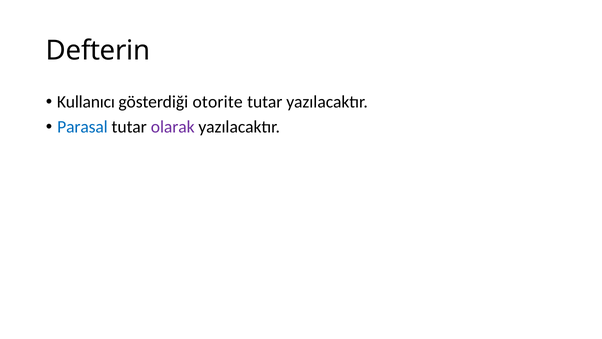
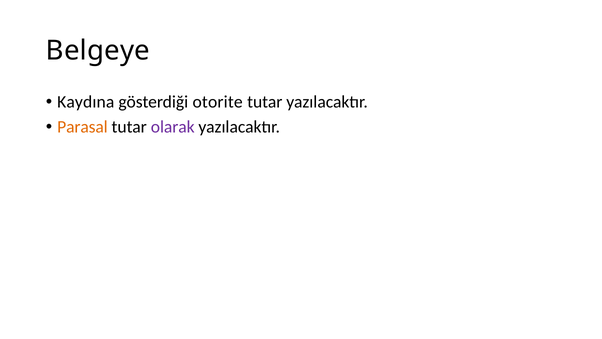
Defterin: Defterin -> Belgeye
Kullanıcı: Kullanıcı -> Kaydına
Parasal colour: blue -> orange
